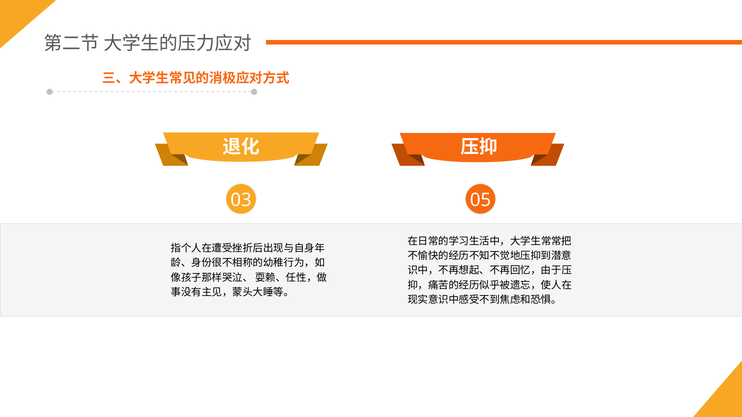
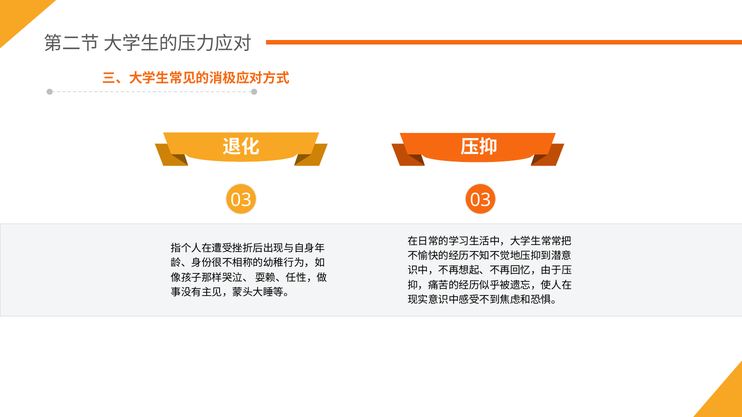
03 05: 05 -> 03
